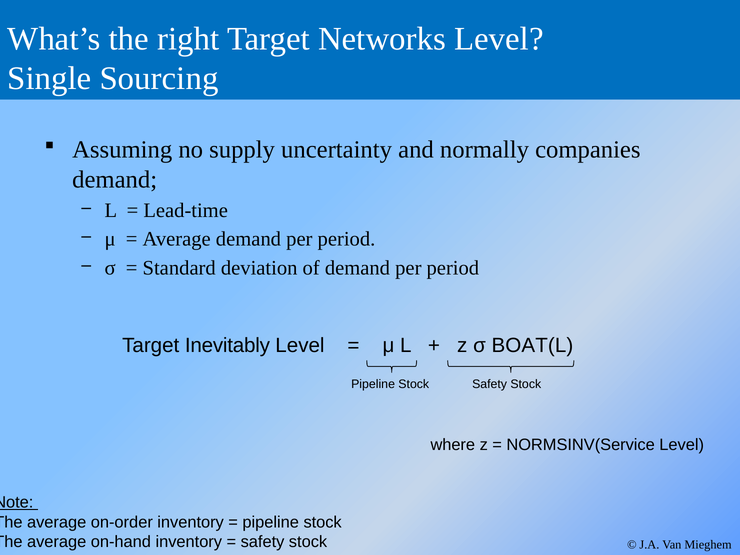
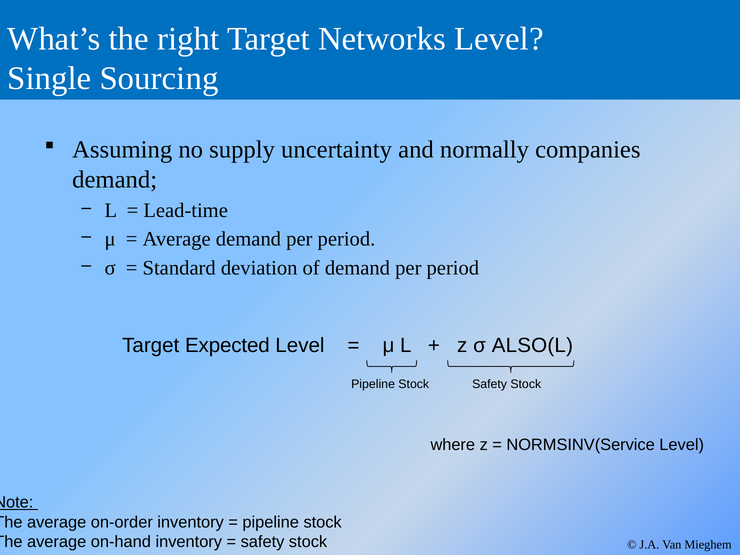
Inevitably: Inevitably -> Expected
BOAT(L: BOAT(L -> ALSO(L
